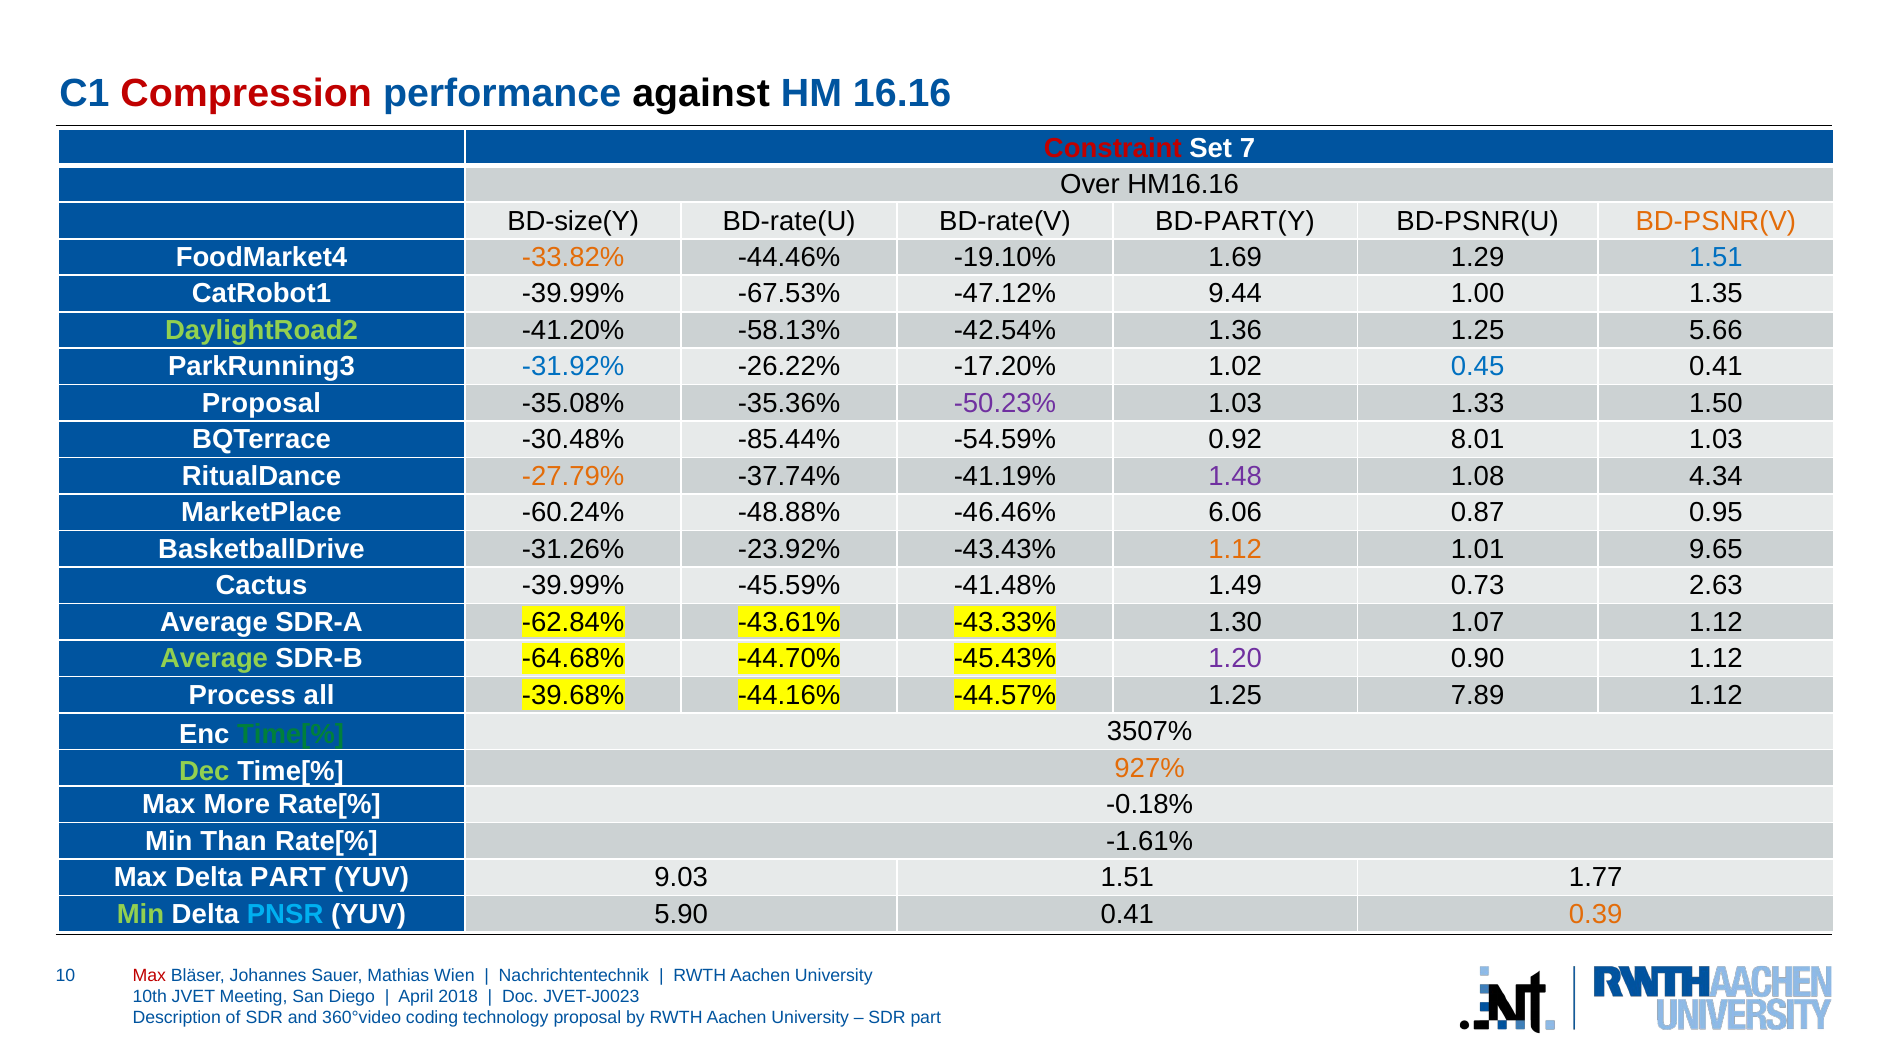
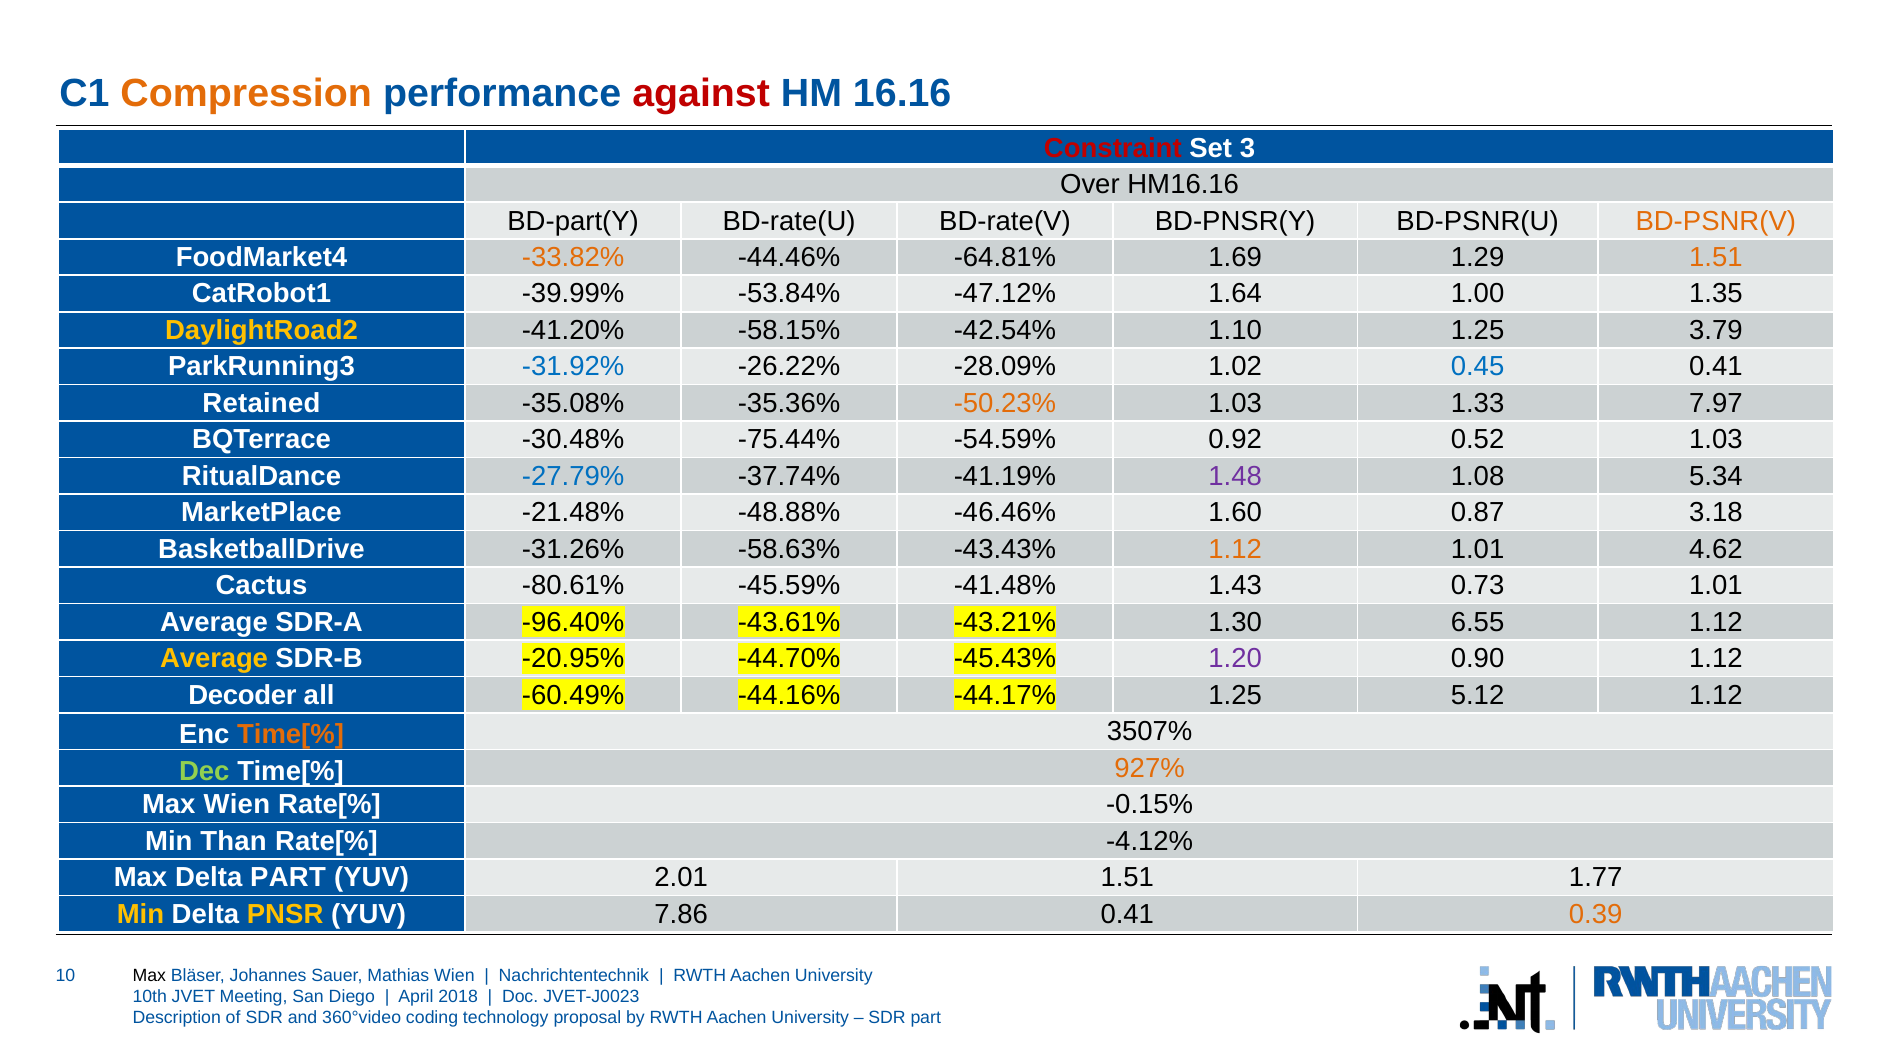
Compression colour: red -> orange
against colour: black -> red
7: 7 -> 3
BD-size(Y: BD-size(Y -> BD-part(Y
BD-PART(Y: BD-PART(Y -> BD-PNSR(Y
-19.10%: -19.10% -> -64.81%
1.51 at (1716, 257) colour: blue -> orange
-67.53%: -67.53% -> -53.84%
9.44: 9.44 -> 1.64
DaylightRoad2 colour: light green -> yellow
-58.13%: -58.13% -> -58.15%
1.36: 1.36 -> 1.10
5.66: 5.66 -> 3.79
-17.20%: -17.20% -> -28.09%
Proposal at (261, 403): Proposal -> Retained
-50.23% colour: purple -> orange
1.50: 1.50 -> 7.97
-85.44%: -85.44% -> -75.44%
8.01: 8.01 -> 0.52
-27.79% colour: orange -> blue
4.34: 4.34 -> 5.34
-60.24%: -60.24% -> -21.48%
6.06: 6.06 -> 1.60
0.95: 0.95 -> 3.18
-23.92%: -23.92% -> -58.63%
9.65: 9.65 -> 4.62
Cactus -39.99%: -39.99% -> -80.61%
1.49: 1.49 -> 1.43
0.73 2.63: 2.63 -> 1.01
-62.84%: -62.84% -> -96.40%
-43.33%: -43.33% -> -43.21%
1.07: 1.07 -> 6.55
Average at (214, 659) colour: light green -> yellow
-64.68%: -64.68% -> -20.95%
Process: Process -> Decoder
-39.68%: -39.68% -> -60.49%
-44.57%: -44.57% -> -44.17%
7.89: 7.89 -> 5.12
Time[% at (291, 734) colour: green -> orange
Max More: More -> Wien
-0.18%: -0.18% -> -0.15%
-1.61%: -1.61% -> -4.12%
9.03: 9.03 -> 2.01
Min at (140, 914) colour: light green -> yellow
PNSR colour: light blue -> yellow
5.90: 5.90 -> 7.86
Max at (149, 975) colour: red -> black
